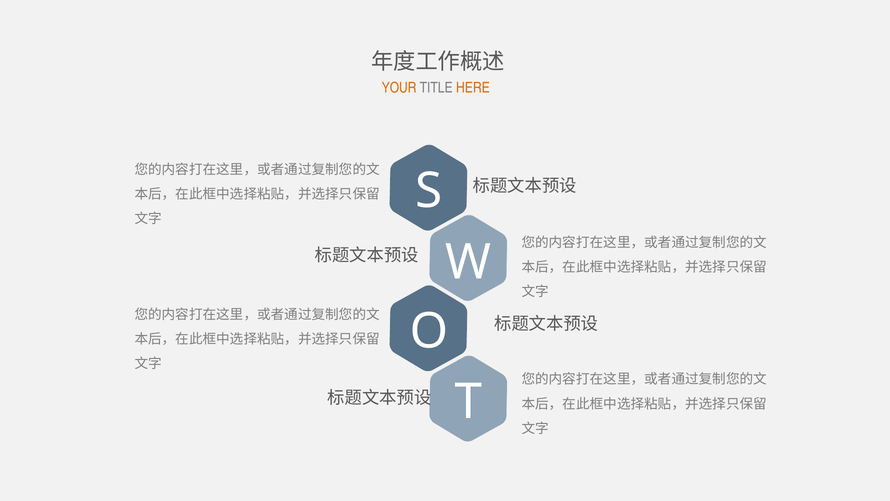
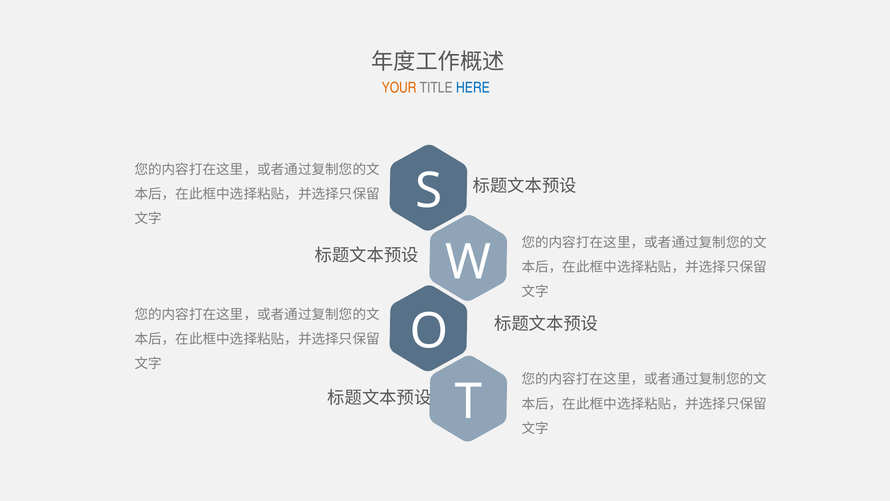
HERE colour: orange -> blue
